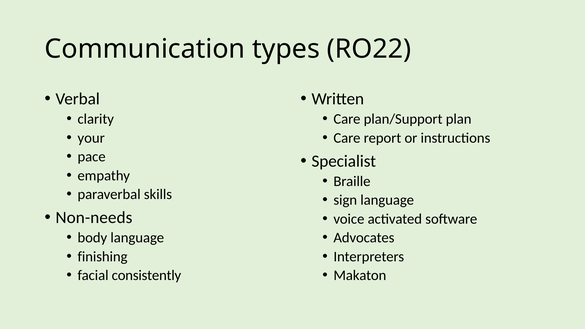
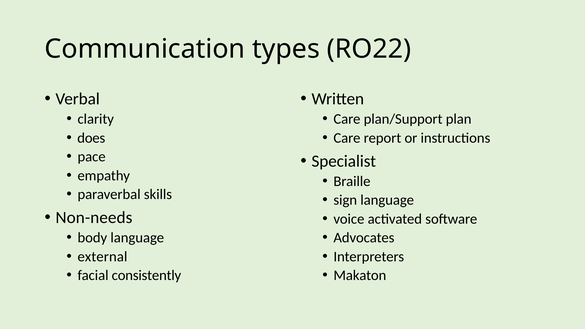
your: your -> does
finishing: finishing -> external
